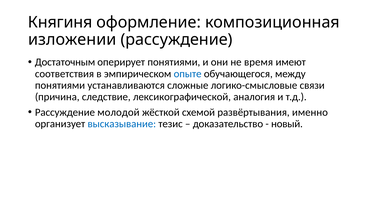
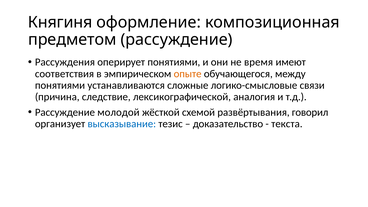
изложении: изложении -> предметом
Достаточным: Достаточным -> Рассуждения
опыте colour: blue -> orange
именно: именно -> говорил
новый: новый -> текста
